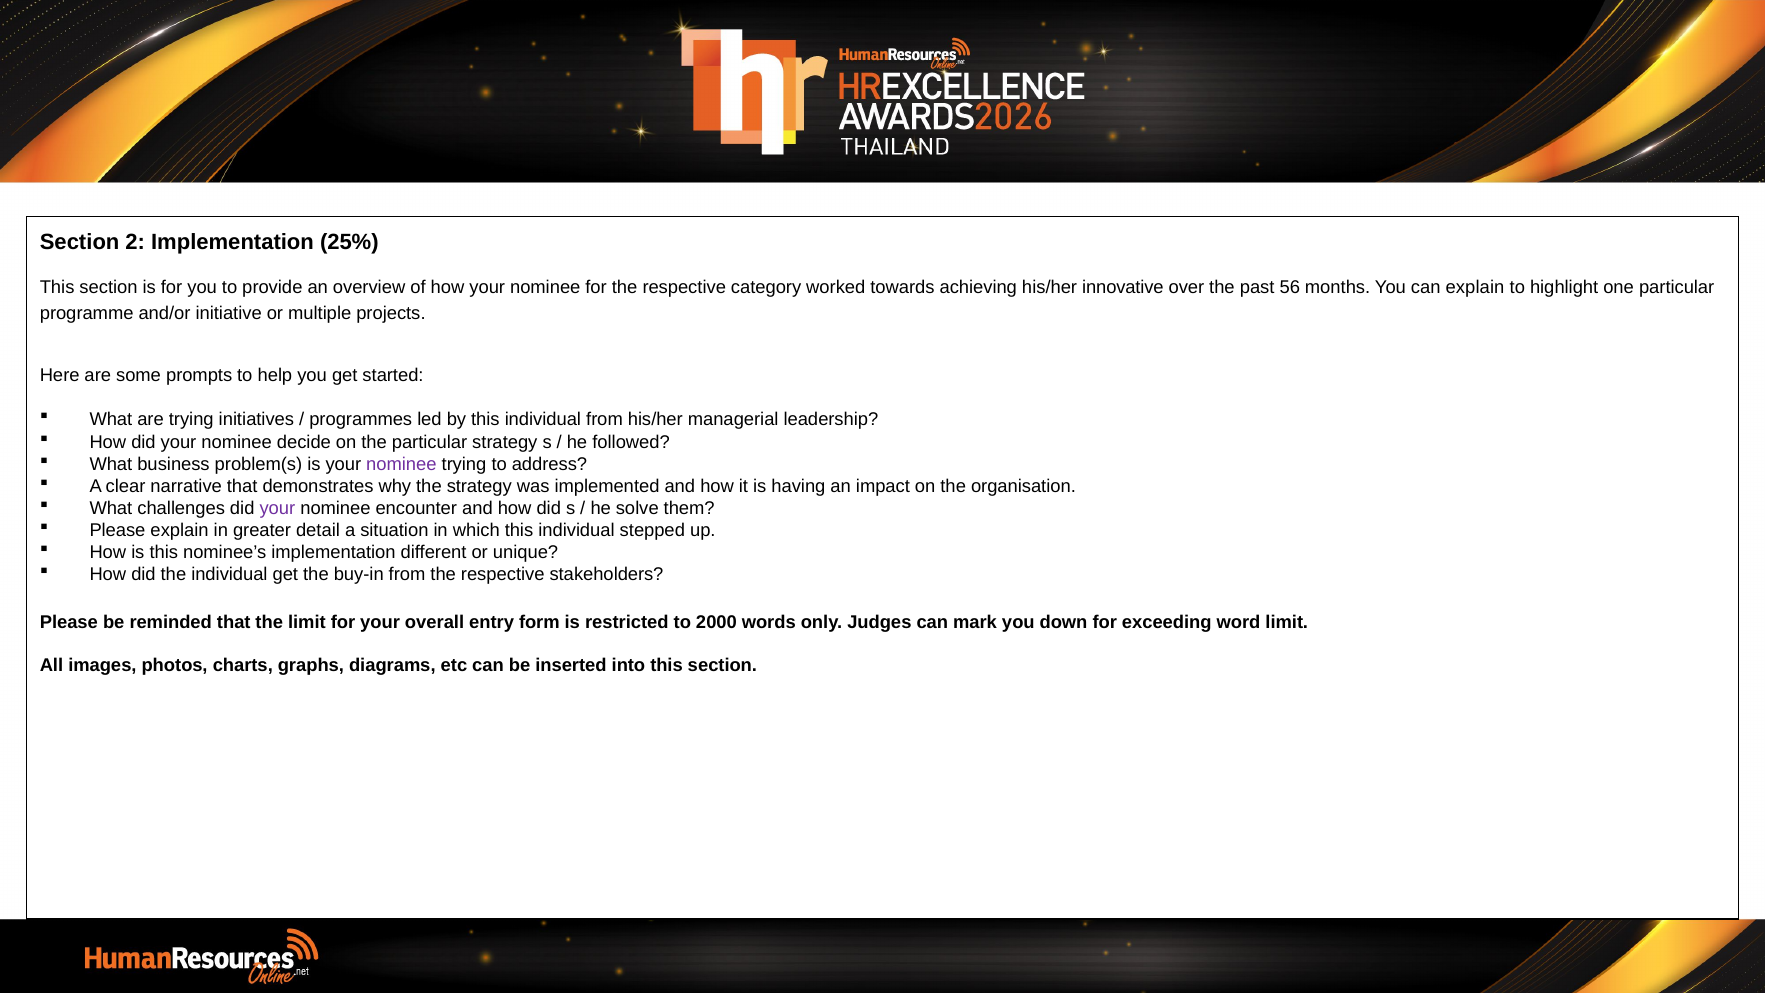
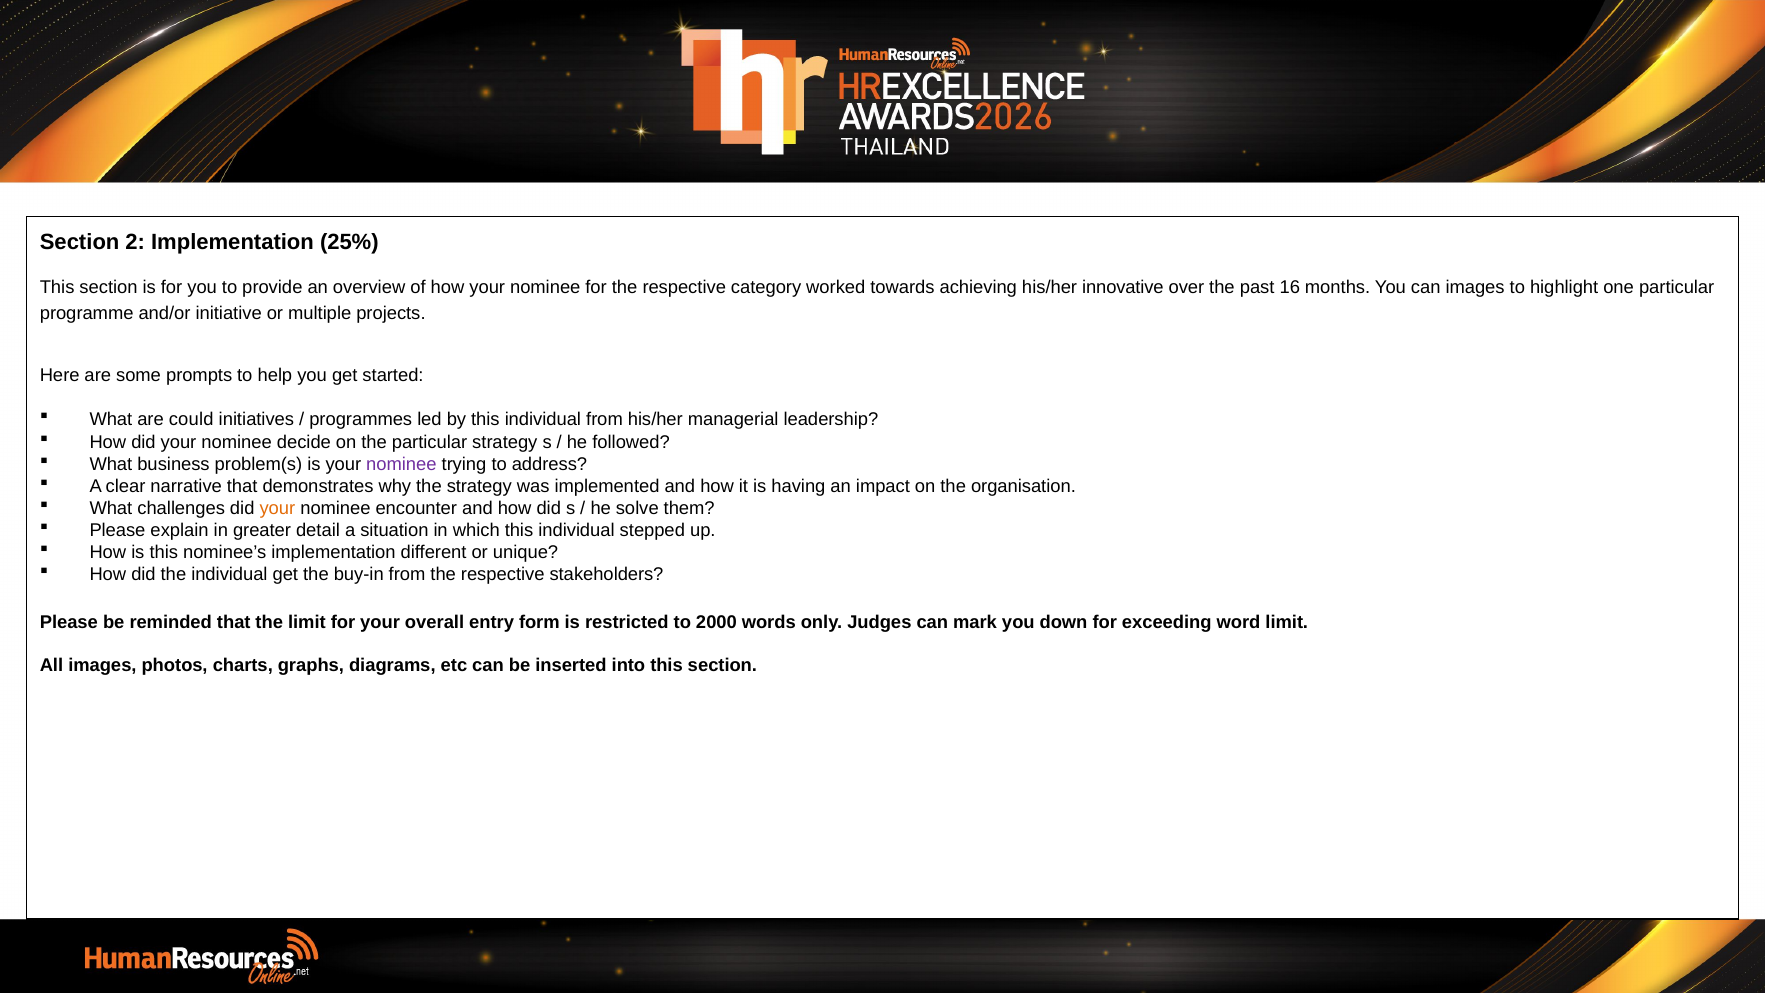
56: 56 -> 16
can explain: explain -> images
are trying: trying -> could
your at (277, 508) colour: purple -> orange
